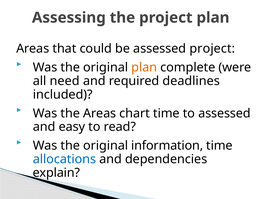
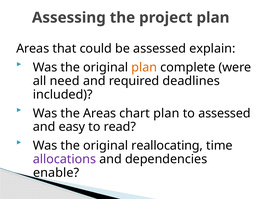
assessed project: project -> explain
chart time: time -> plan
information: information -> reallocating
allocations colour: blue -> purple
explain: explain -> enable
